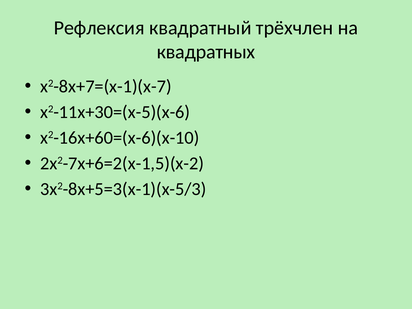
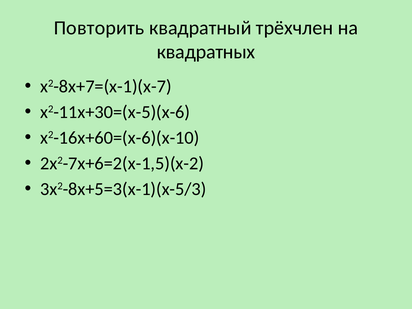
Рефлексия: Рефлексия -> Повторить
